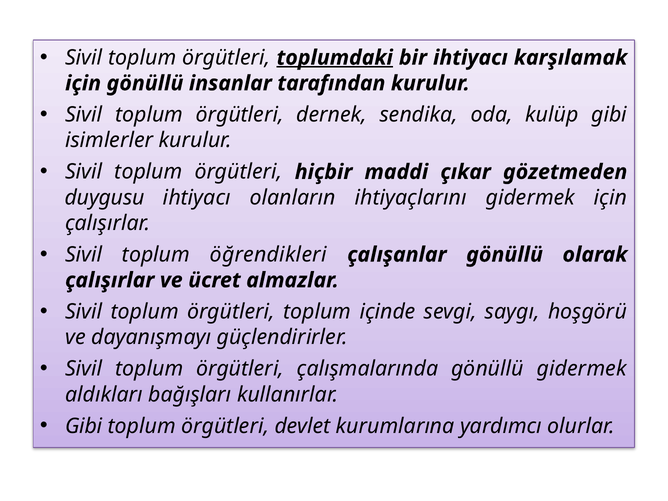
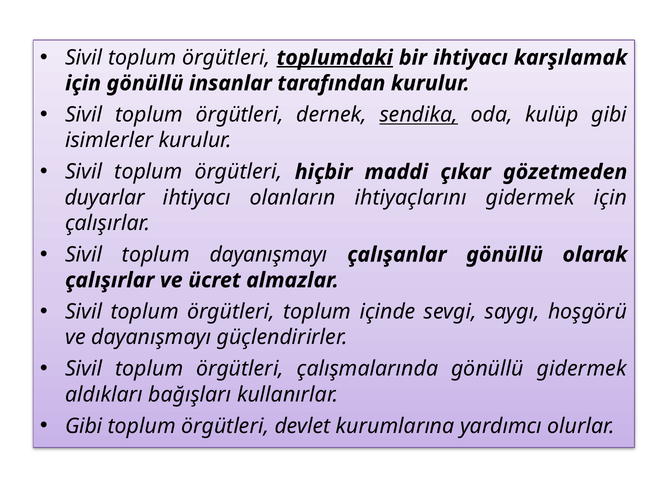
sendika underline: none -> present
duygusu: duygusu -> duyarlar
toplum öğrendikleri: öğrendikleri -> dayanışmayı
